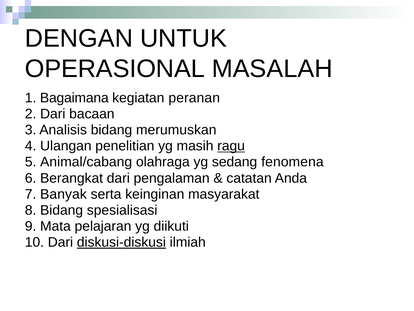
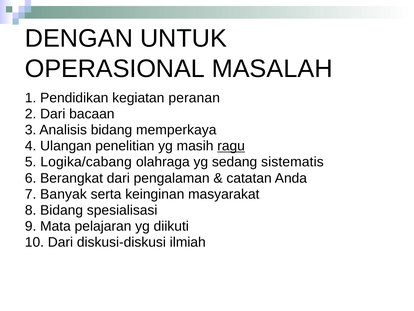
Bagaimana: Bagaimana -> Pendidikan
merumuskan: merumuskan -> memperkaya
Animal/cabang: Animal/cabang -> Logika/cabang
fenomena: fenomena -> sistematis
diskusi-diskusi underline: present -> none
